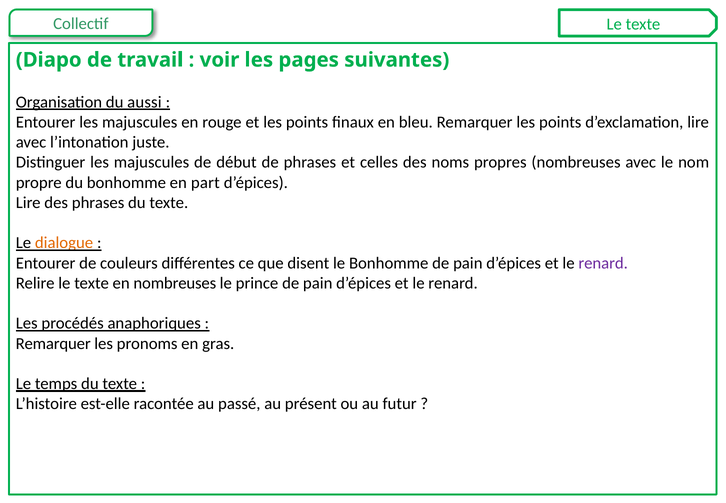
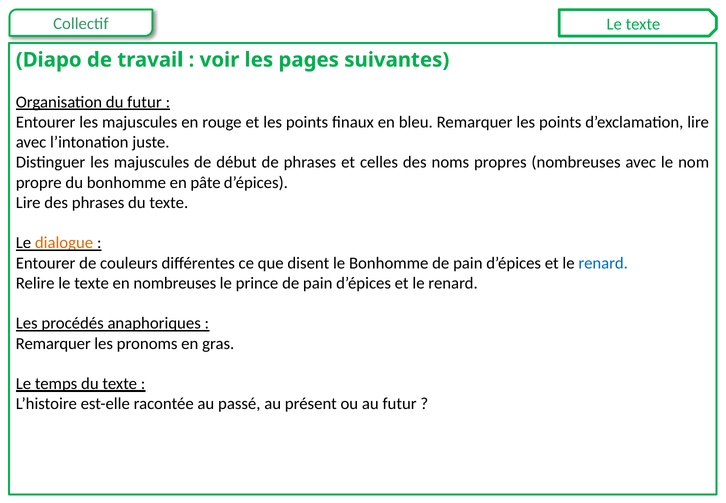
du aussi: aussi -> futur
part: part -> pâte
renard at (603, 263) colour: purple -> blue
